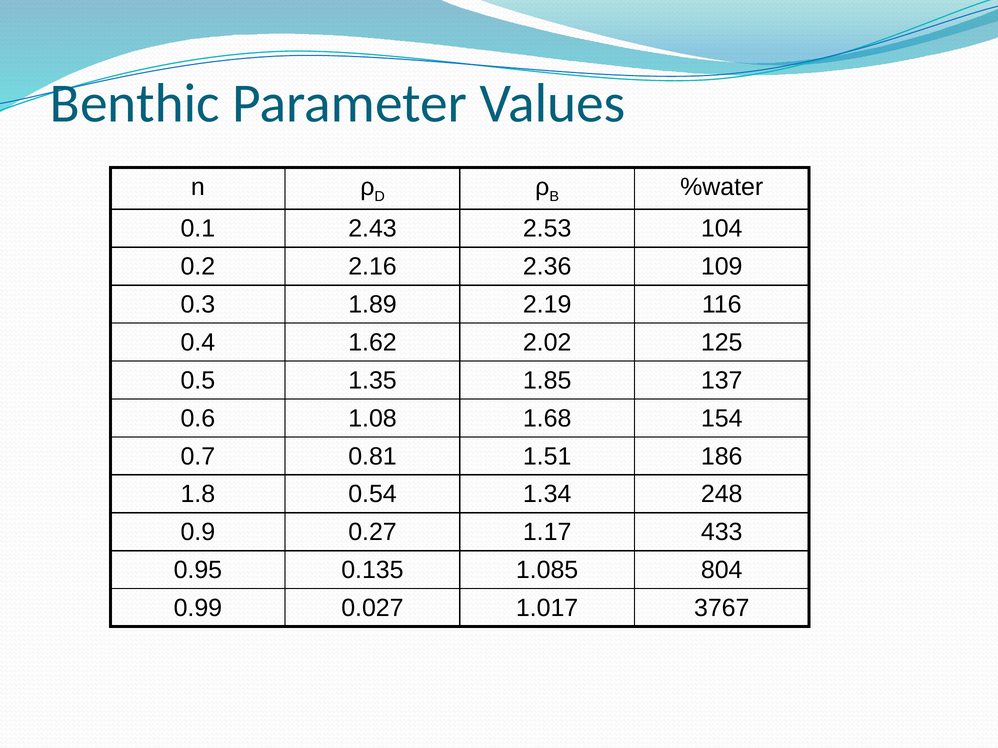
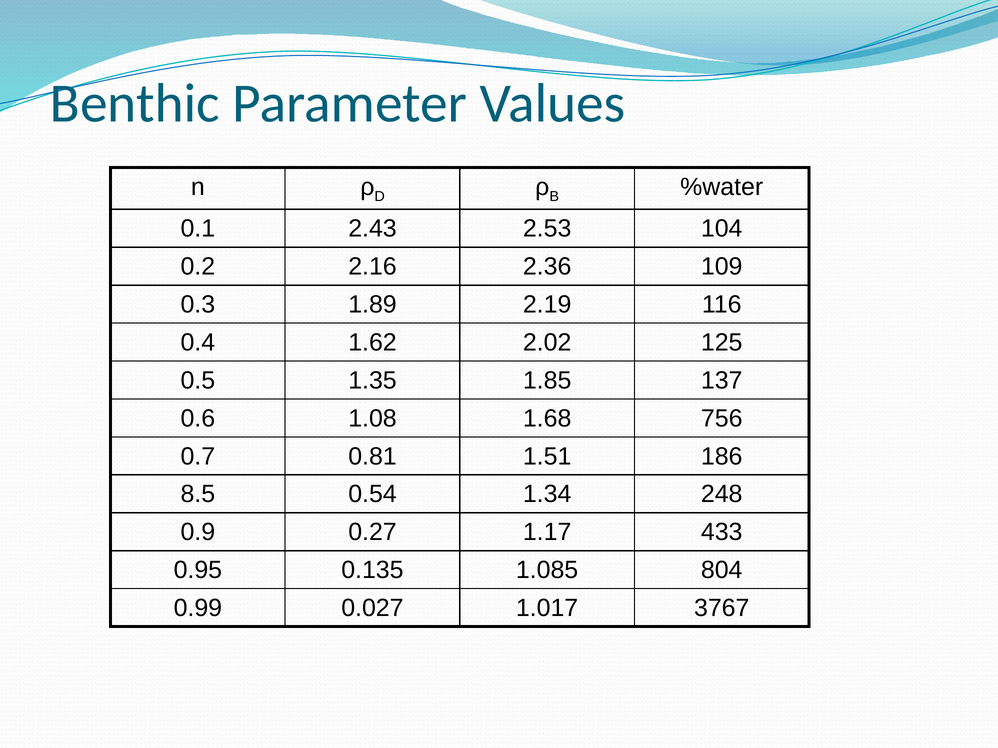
154: 154 -> 756
1.8: 1.8 -> 8.5
